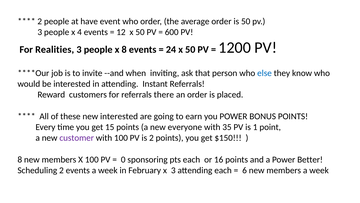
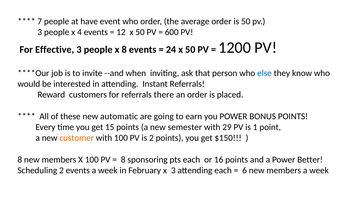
2 at (40, 21): 2 -> 7
Realities: Realities -> Effective
new interested: interested -> automatic
everyone: everyone -> semester
35: 35 -> 29
customer colour: purple -> orange
0 at (123, 159): 0 -> 8
